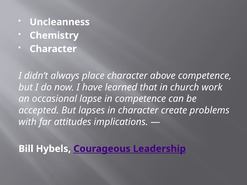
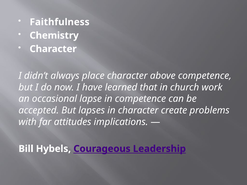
Uncleanness: Uncleanness -> Faithfulness
